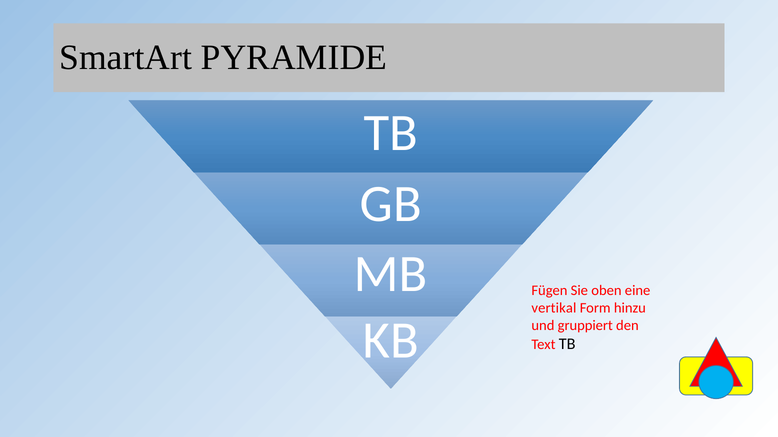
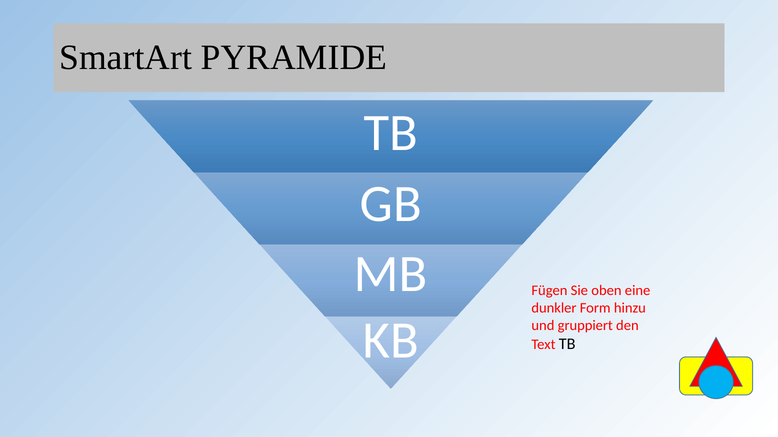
vertikal: vertikal -> dunkler
